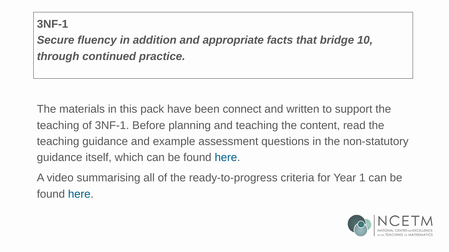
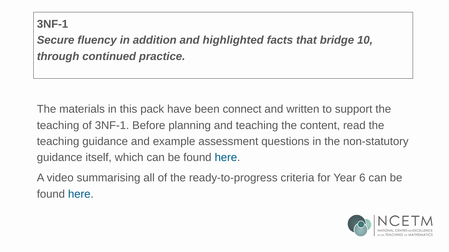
appropriate: appropriate -> highlighted
1: 1 -> 6
